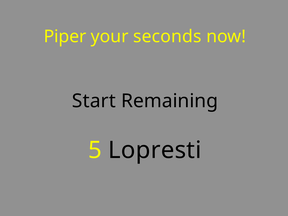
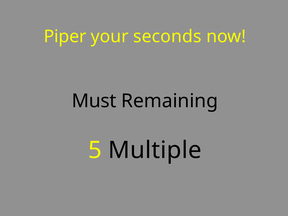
Start: Start -> Must
Lopresti: Lopresti -> Multiple
